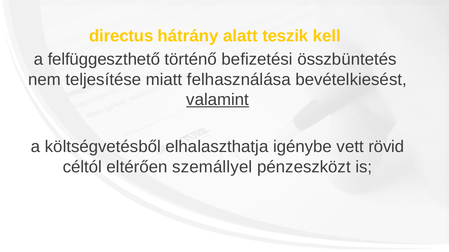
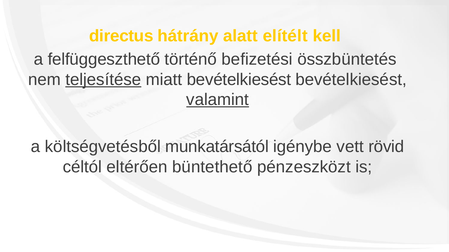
teszik: teszik -> elítélt
teljesítése underline: none -> present
miatt felhasználása: felhasználása -> bevételkiesést
elhalaszthatja: elhalaszthatja -> munkatársától
szemállyel: szemállyel -> büntethető
